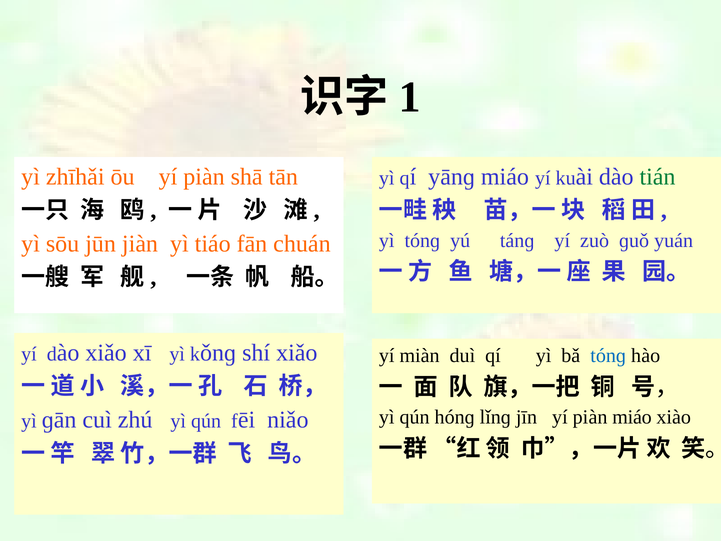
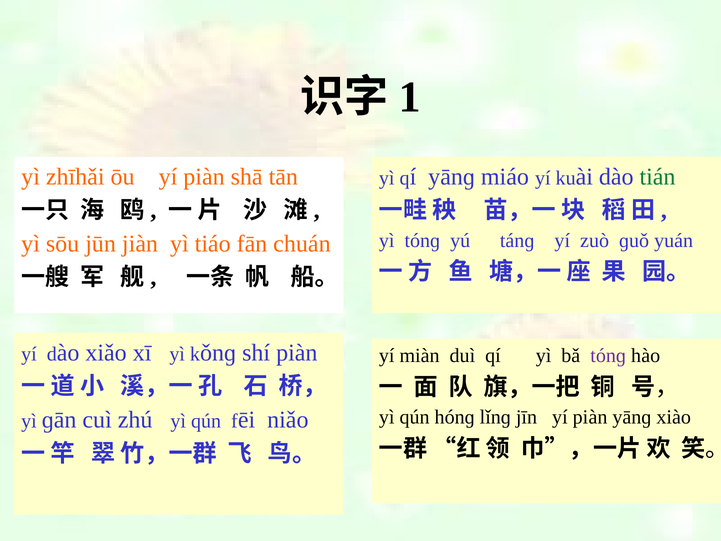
shí xiǎo: xiǎo -> piàn
tónɡ at (608, 355) colour: blue -> purple
piàn miáo: miáo -> yānɡ
